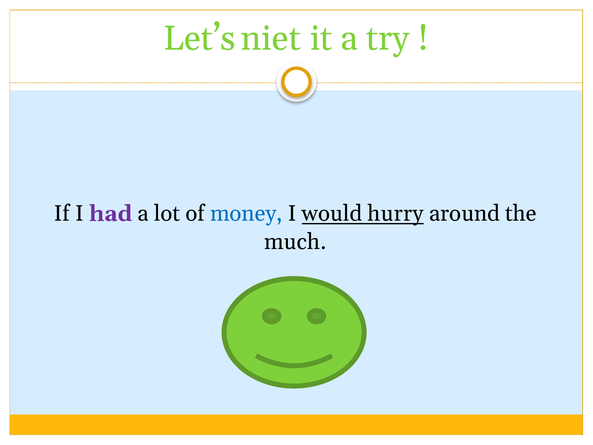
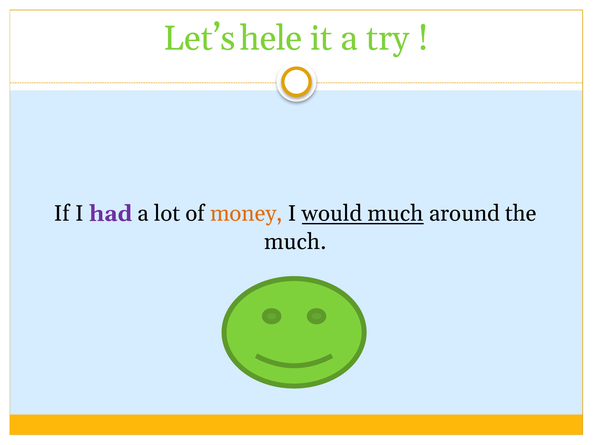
niet: niet -> hele
money colour: blue -> orange
would hurry: hurry -> much
